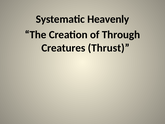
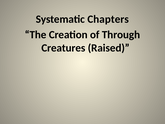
Heavenly: Heavenly -> Chapters
Thrust: Thrust -> Raised
